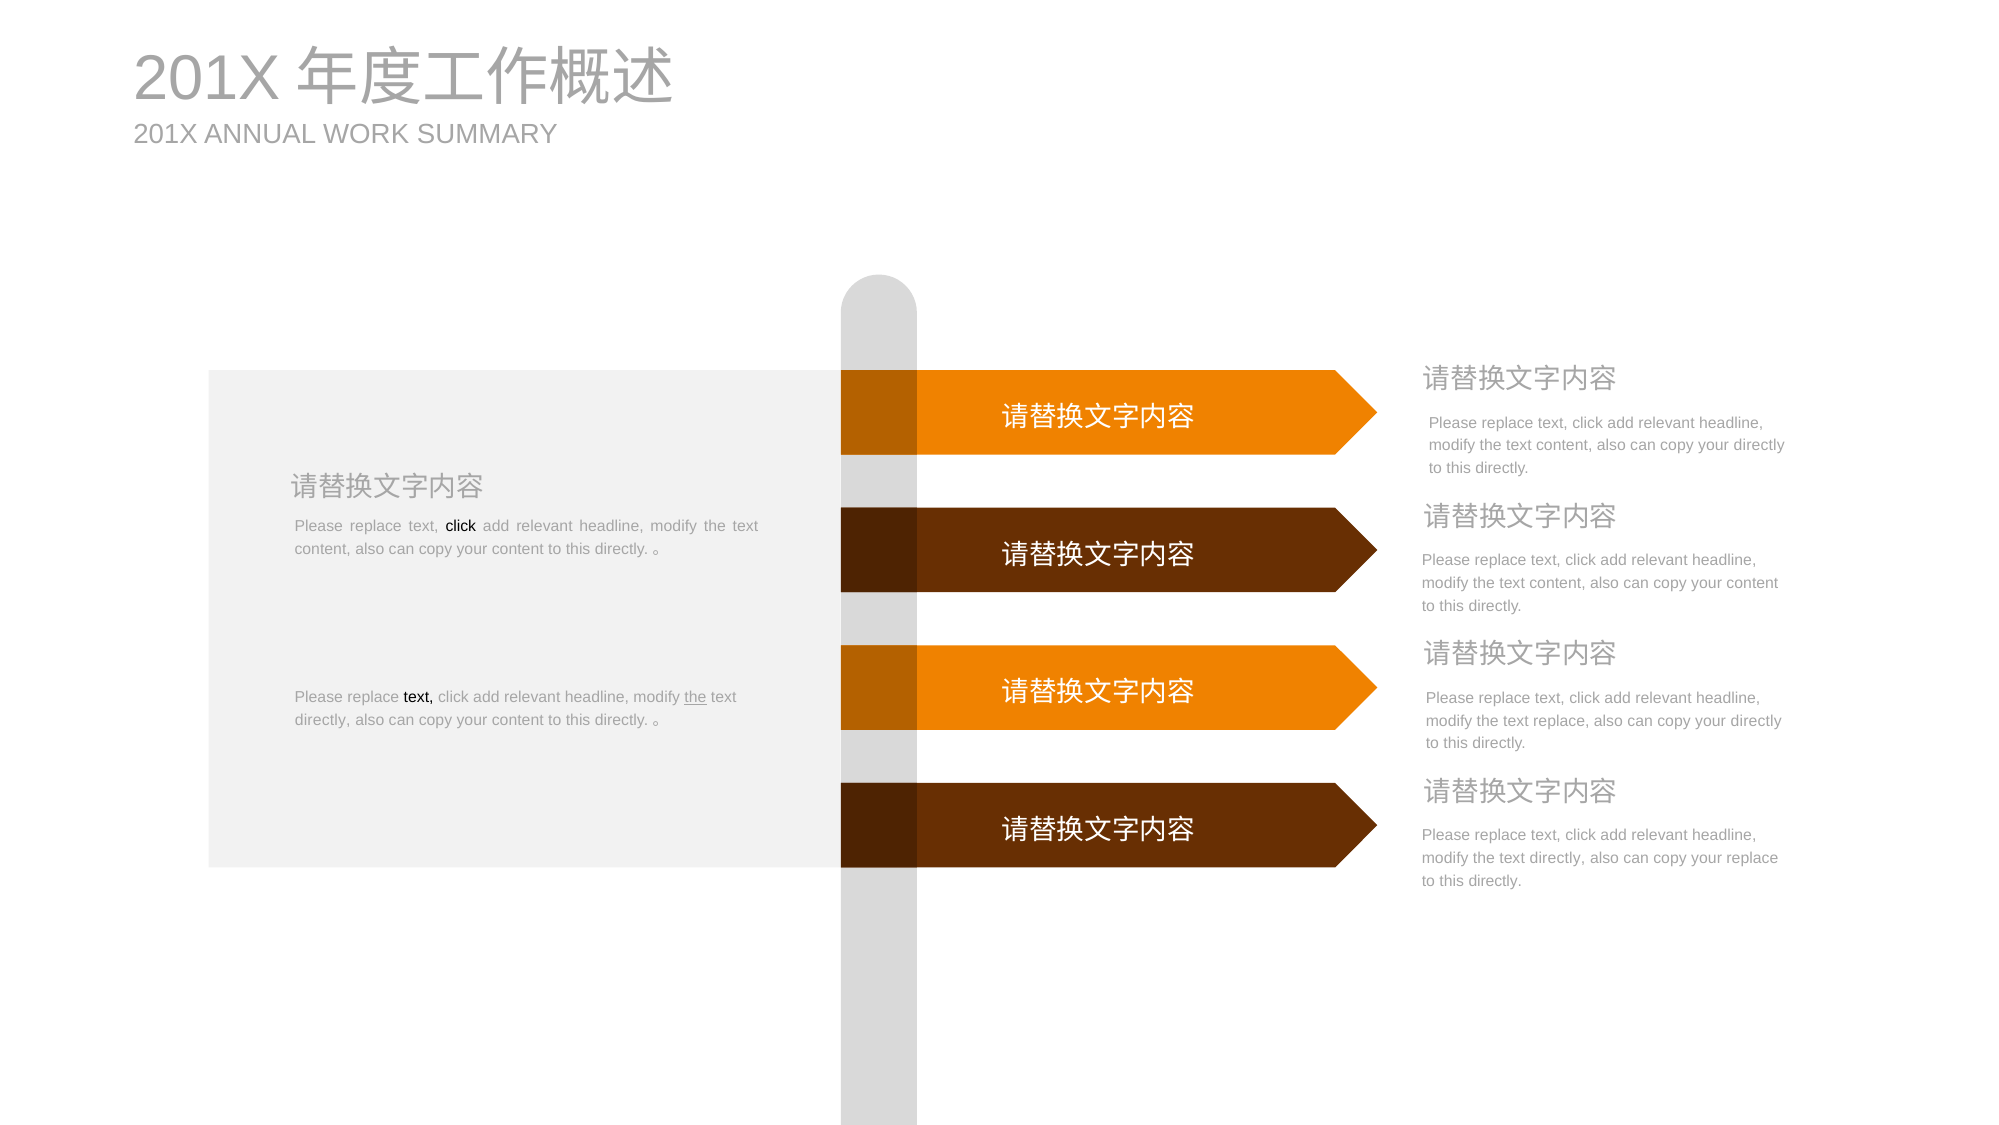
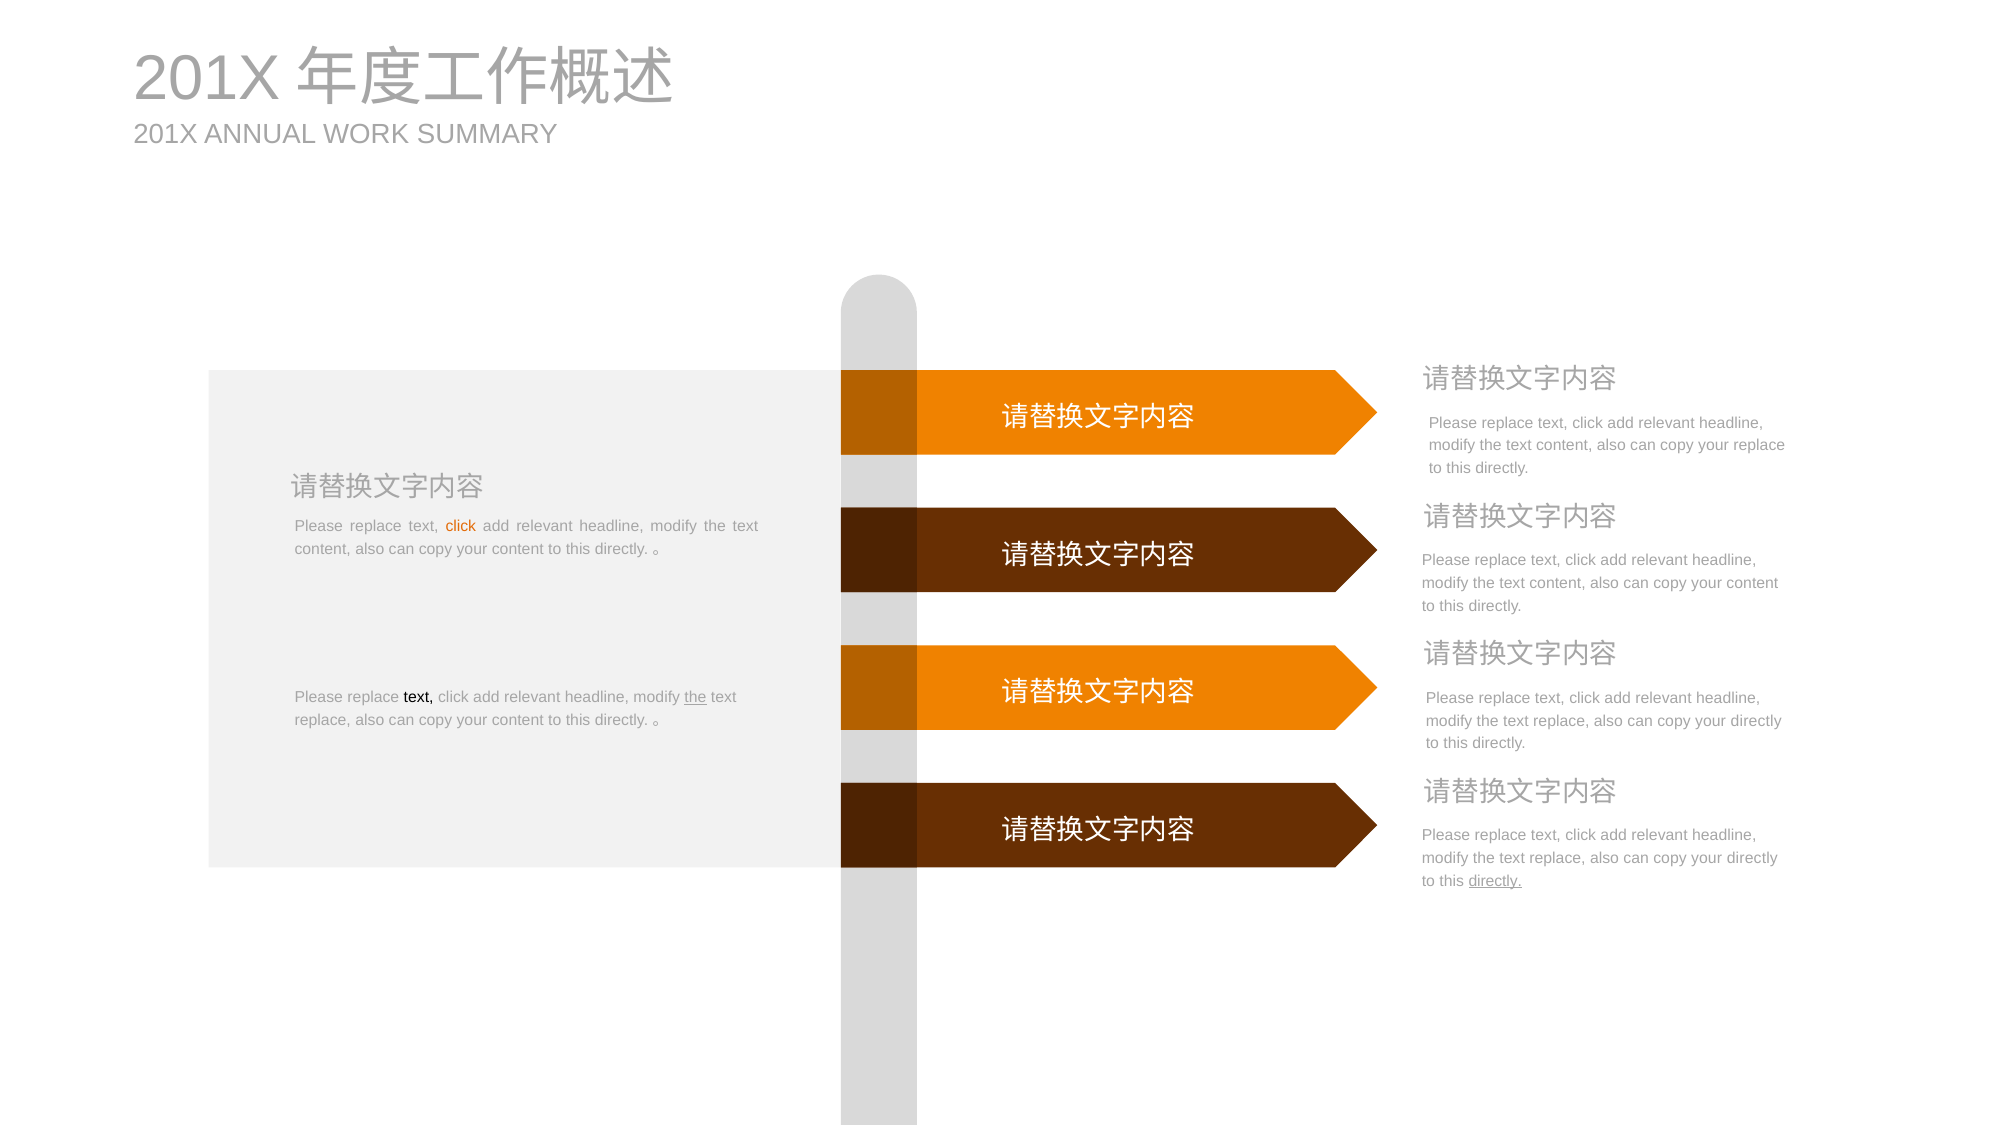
directly at (1759, 445): directly -> replace
click at (461, 526) colour: black -> orange
directly at (323, 720): directly -> replace
directly at (1557, 858): directly -> replace
replace at (1752, 858): replace -> directly
directly at (1495, 881) underline: none -> present
